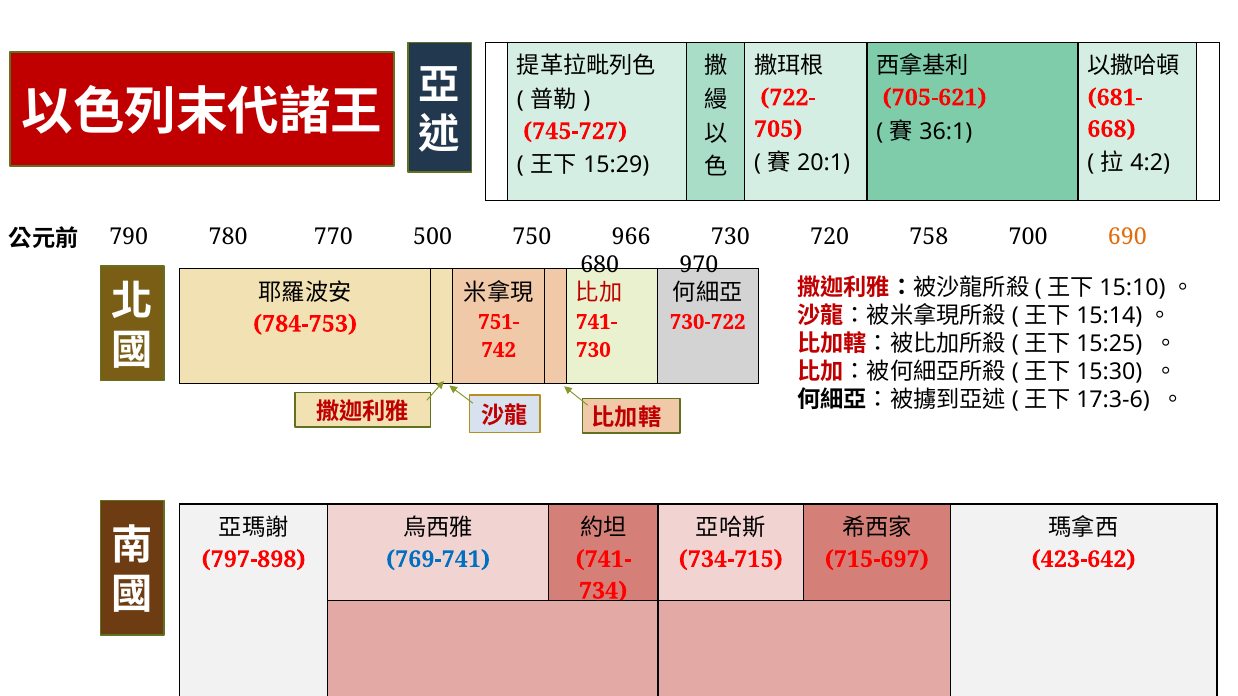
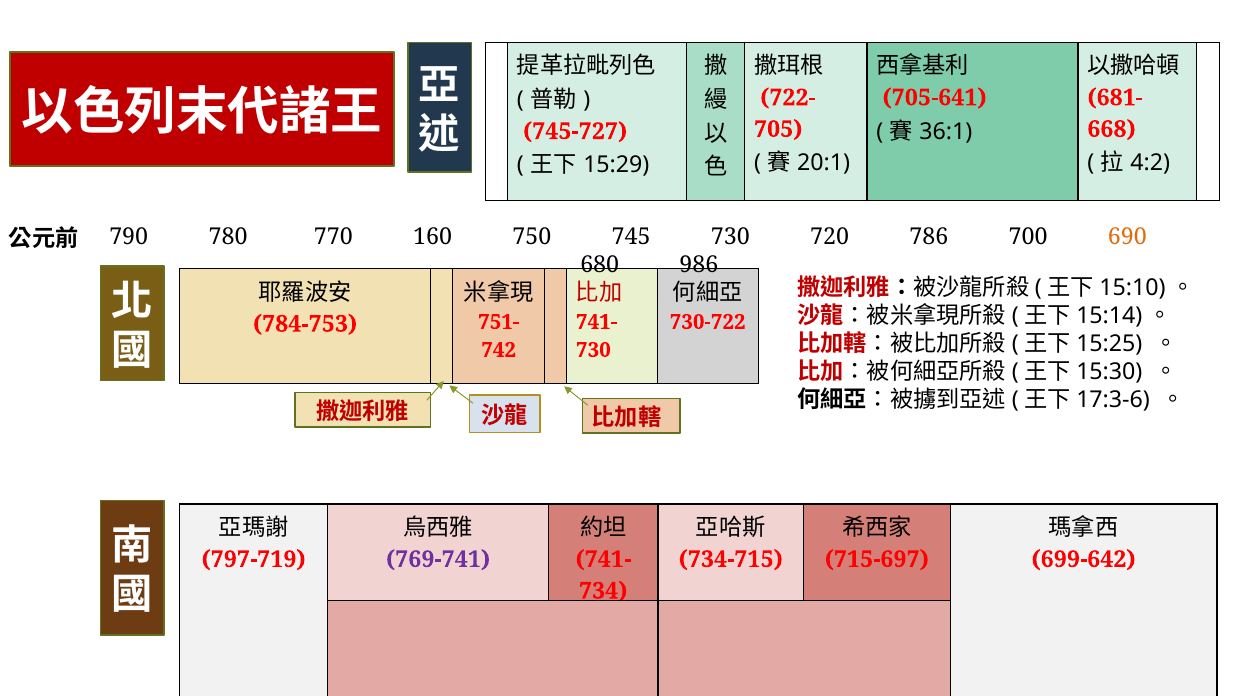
705-621: 705-621 -> 705-641
500: 500 -> 160
966: 966 -> 745
758: 758 -> 786
970: 970 -> 986
797-898: 797-898 -> 797-719
769-741 colour: blue -> purple
423-642: 423-642 -> 699-642
